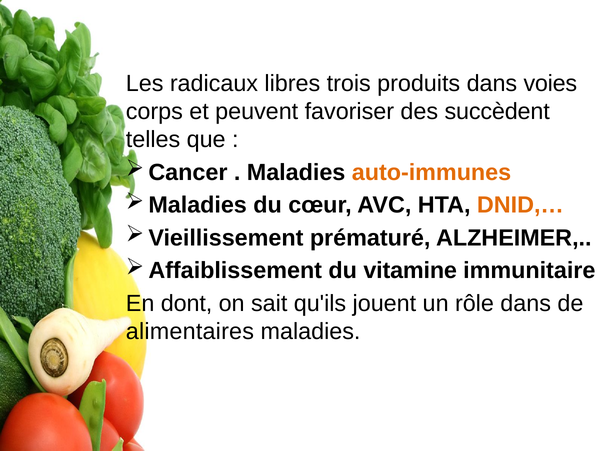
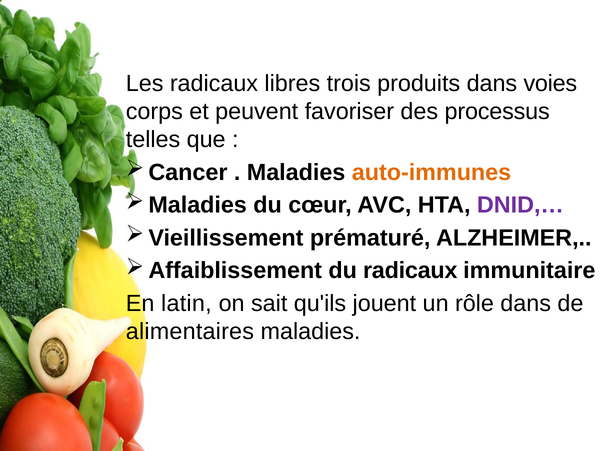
succèdent: succèdent -> processus
DNID,… colour: orange -> purple
du vitamine: vitamine -> radicaux
dont: dont -> latin
